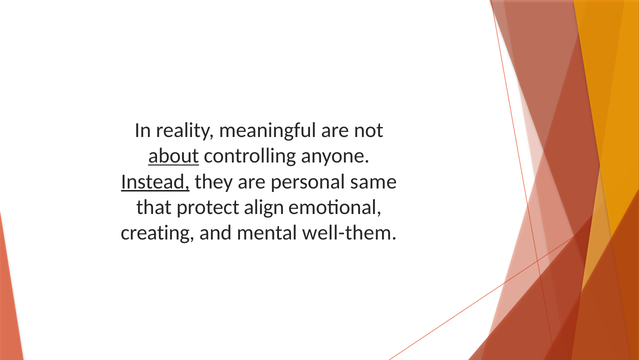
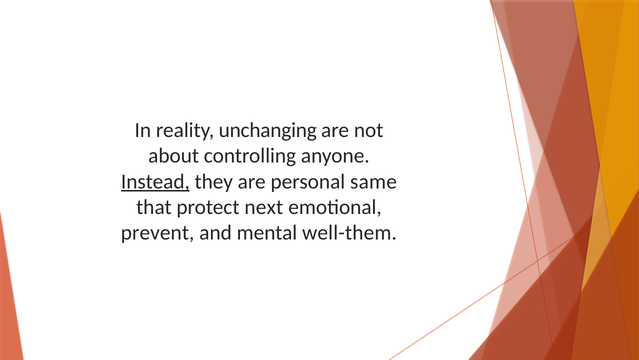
meaningful: meaningful -> unchanging
about underline: present -> none
align: align -> next
creating: creating -> prevent
